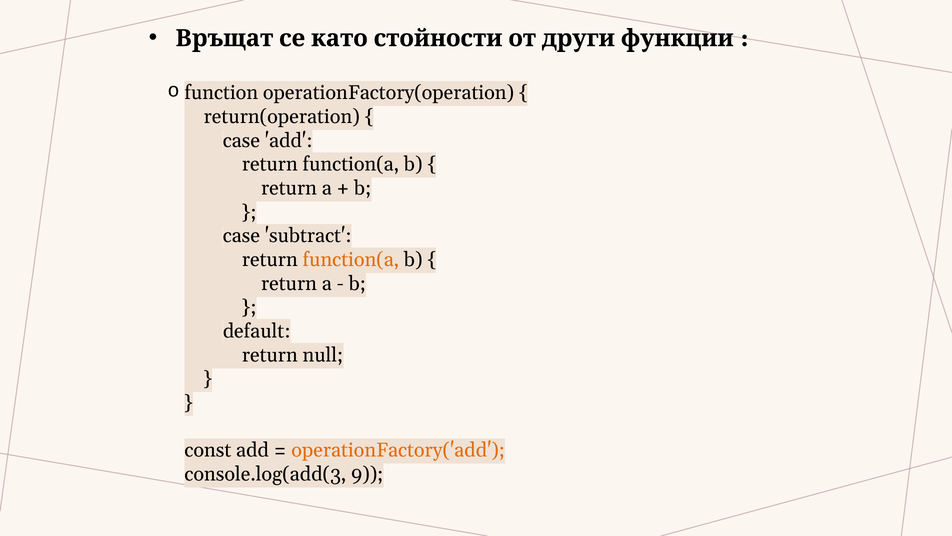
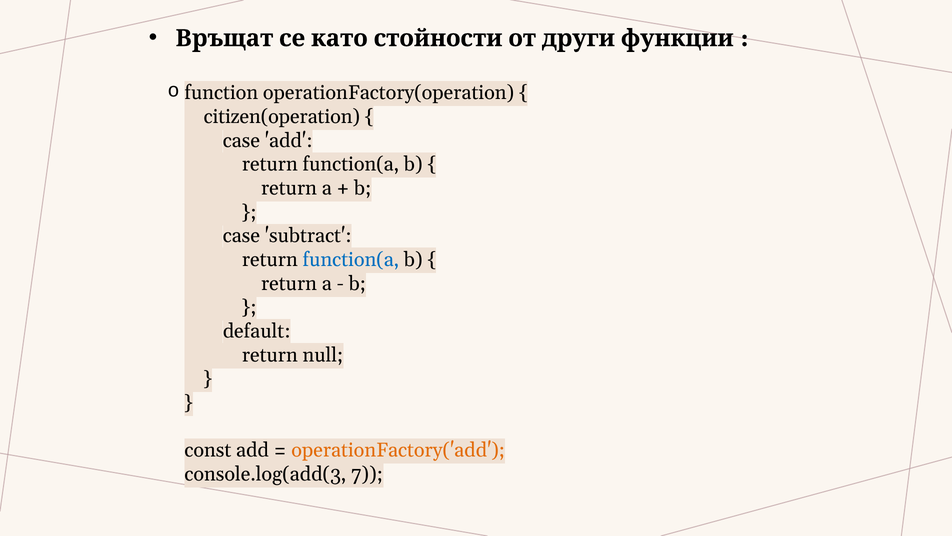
return(operation: return(operation -> citizen(operation
function(a at (351, 259) colour: orange -> blue
9: 9 -> 7
